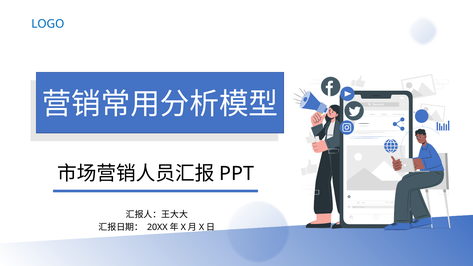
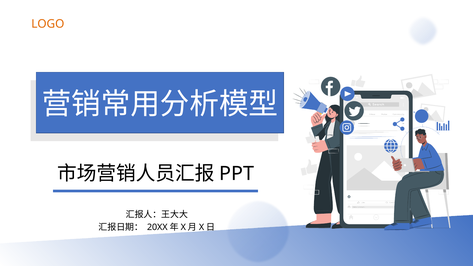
LOGO colour: blue -> orange
